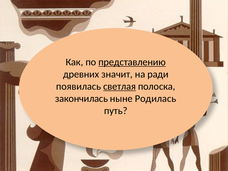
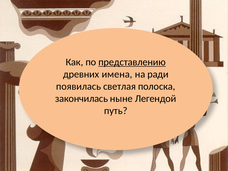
значит: значит -> имена
светлая underline: present -> none
Родилась: Родилась -> Легендой
